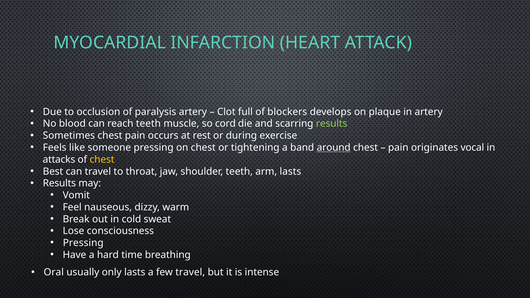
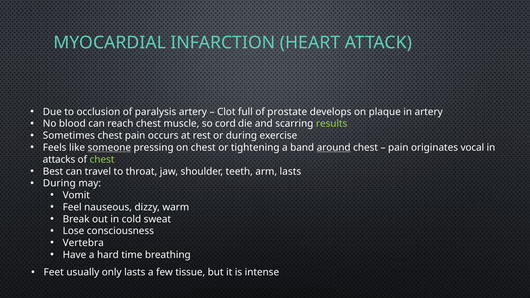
blockers: blockers -> prostate
reach teeth: teeth -> chest
someone underline: none -> present
chest at (102, 160) colour: yellow -> light green
Results at (59, 183): Results -> During
Pressing at (83, 243): Pressing -> Vertebra
Oral: Oral -> Feet
few travel: travel -> tissue
